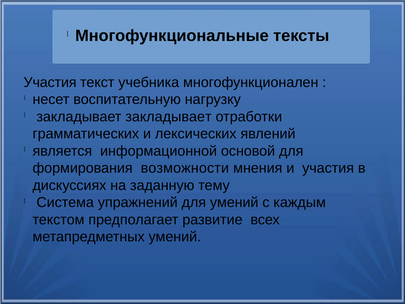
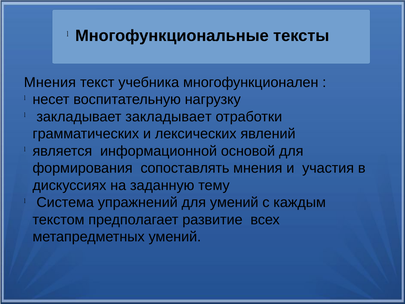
Участия at (50, 82): Участия -> Мнения
возможности: возможности -> сопоставлять
